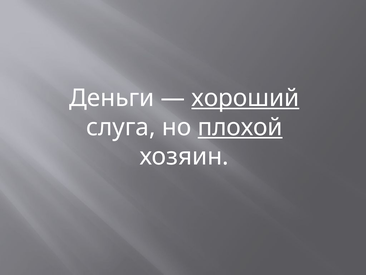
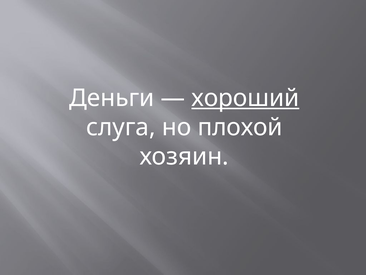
плохой underline: present -> none
